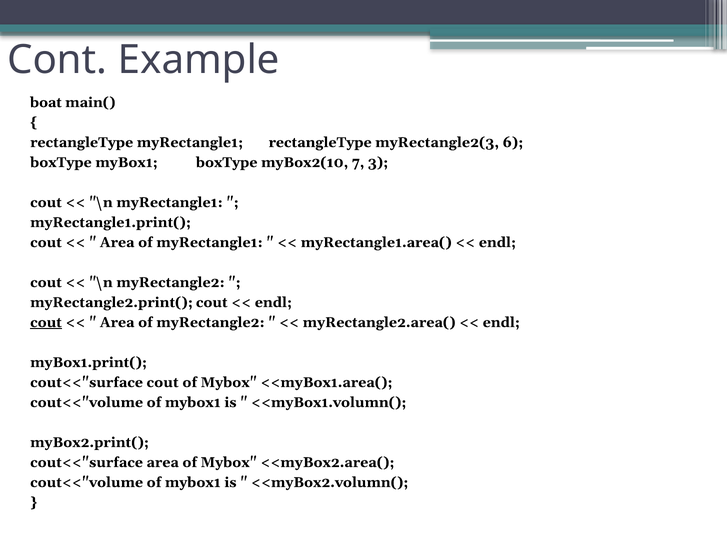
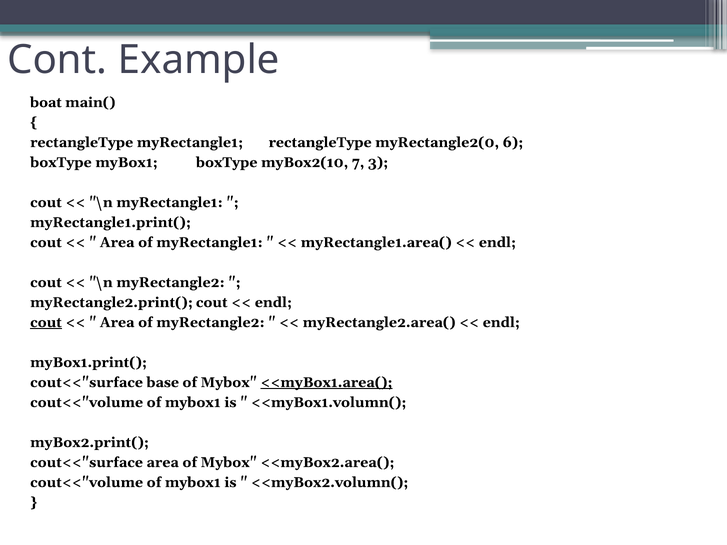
myRectangle2(3: myRectangle2(3 -> myRectangle2(0
cout<<"surface cout: cout -> base
<<myBox1.area( underline: none -> present
